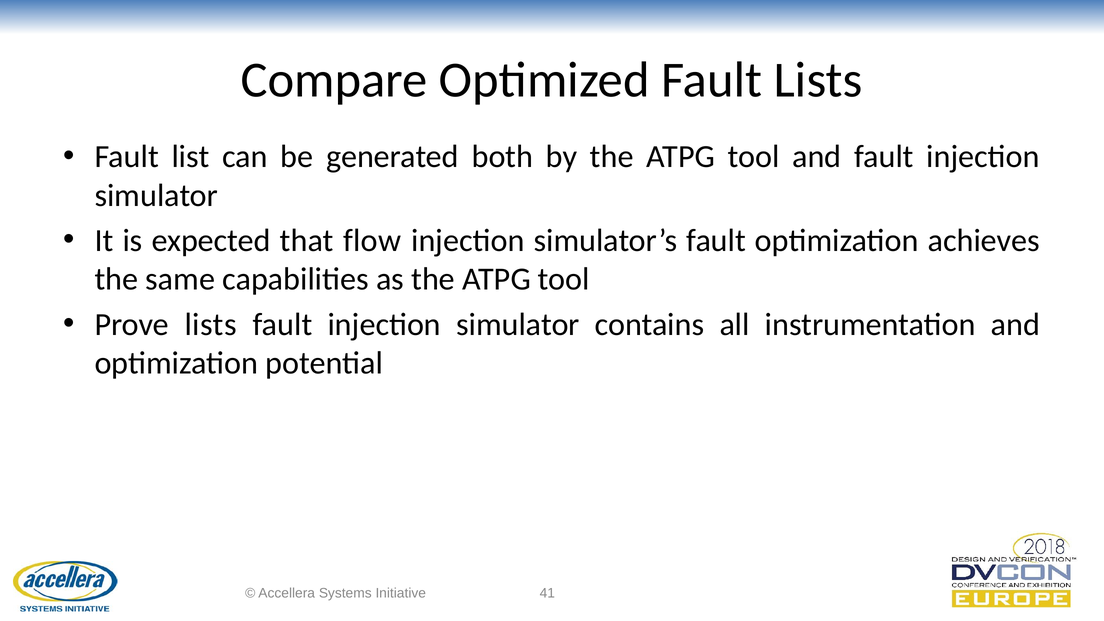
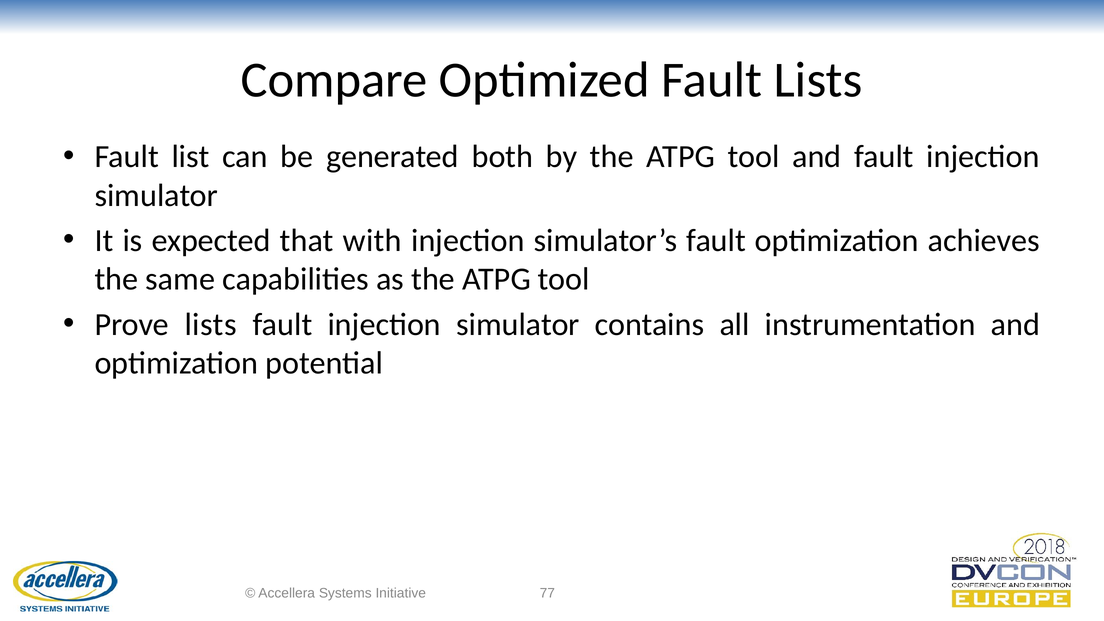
flow: flow -> with
41: 41 -> 77
